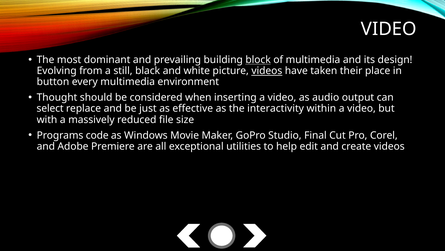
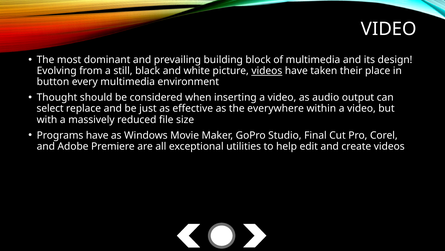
block underline: present -> none
interactivity: interactivity -> everywhere
Programs code: code -> have
